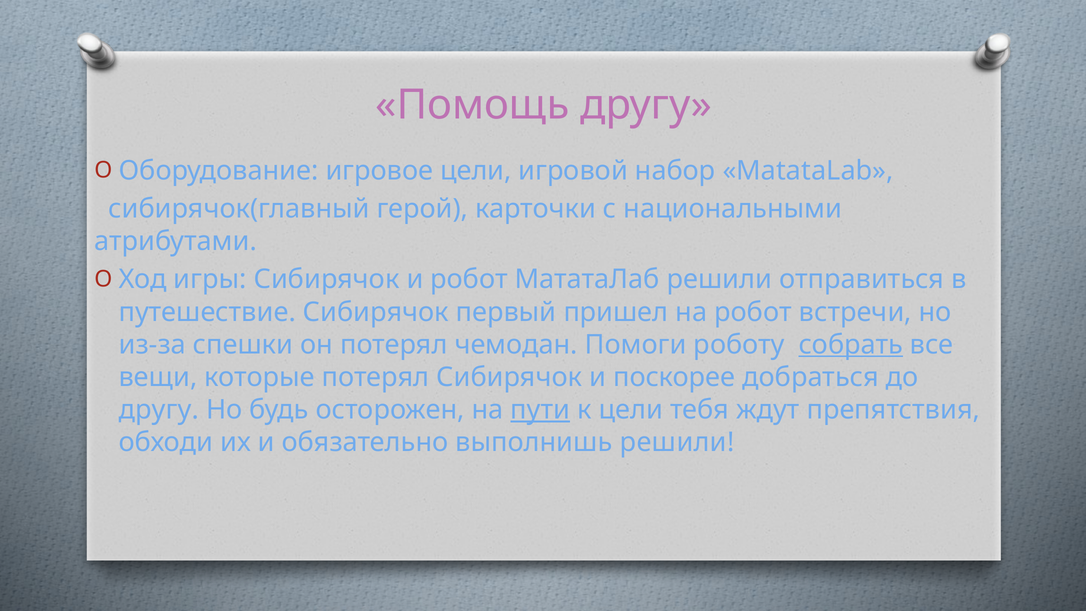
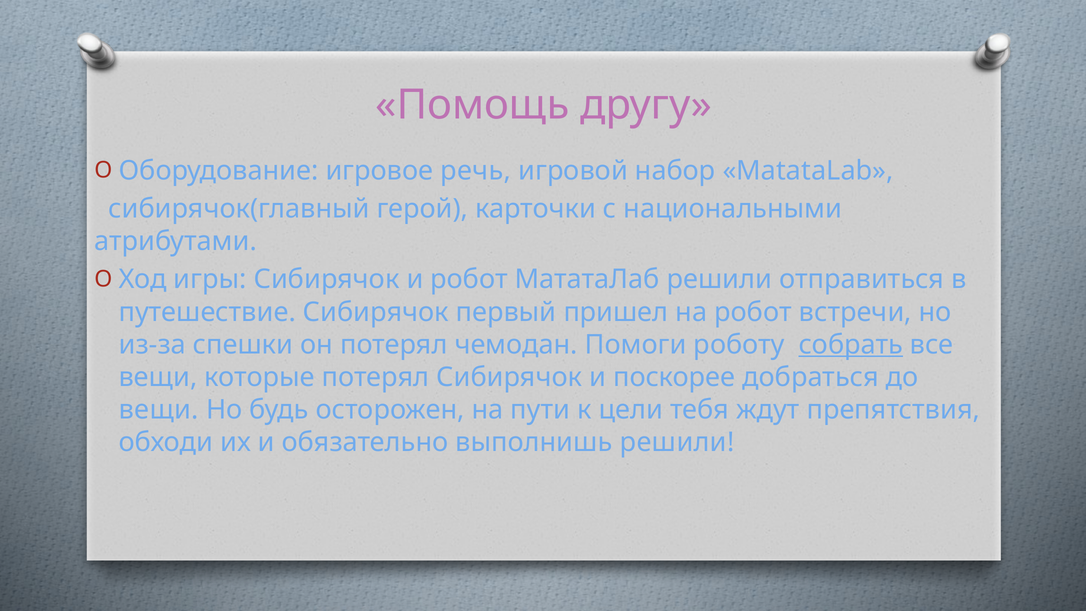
игровое цели: цели -> речь
другу at (159, 410): другу -> вещи
пути underline: present -> none
